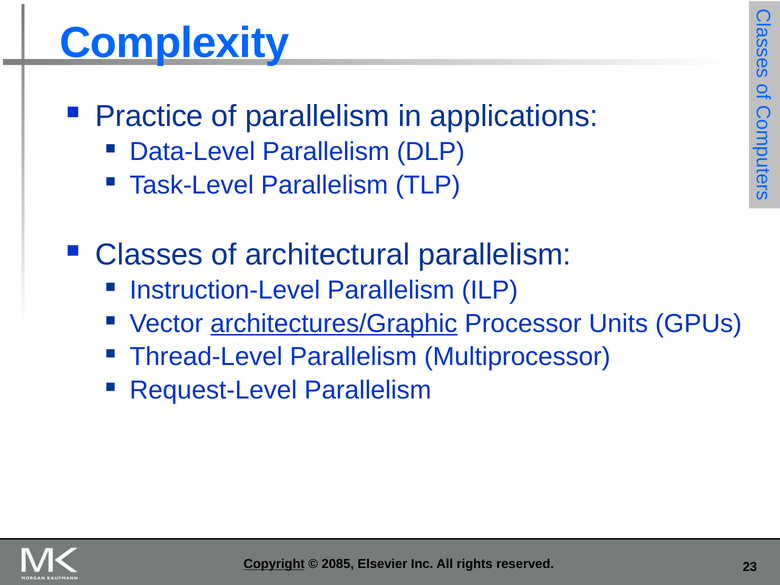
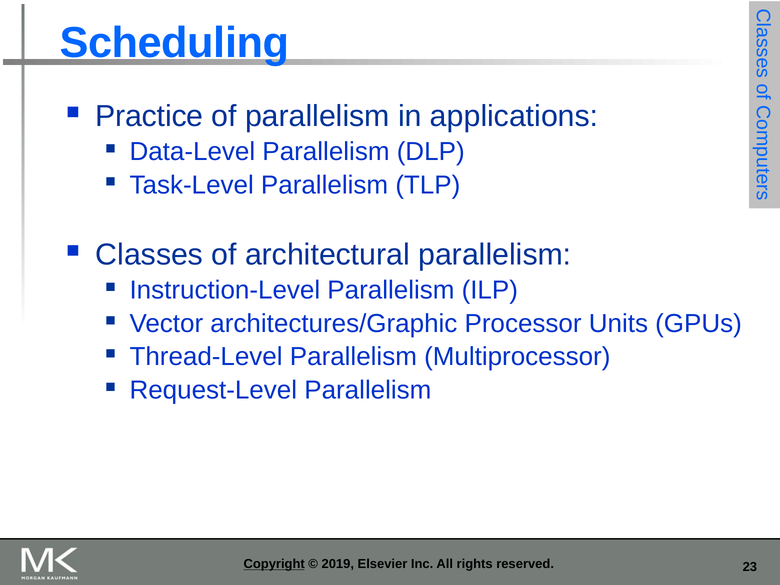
Complexity: Complexity -> Scheduling
architectures/Graphic underline: present -> none
2085: 2085 -> 2019
